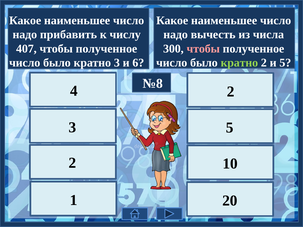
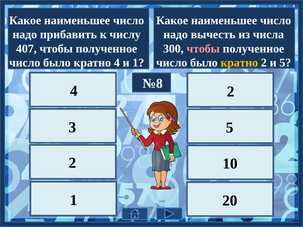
кратно 3: 3 -> 4
и 6: 6 -> 1
кратно at (239, 63) colour: light green -> yellow
